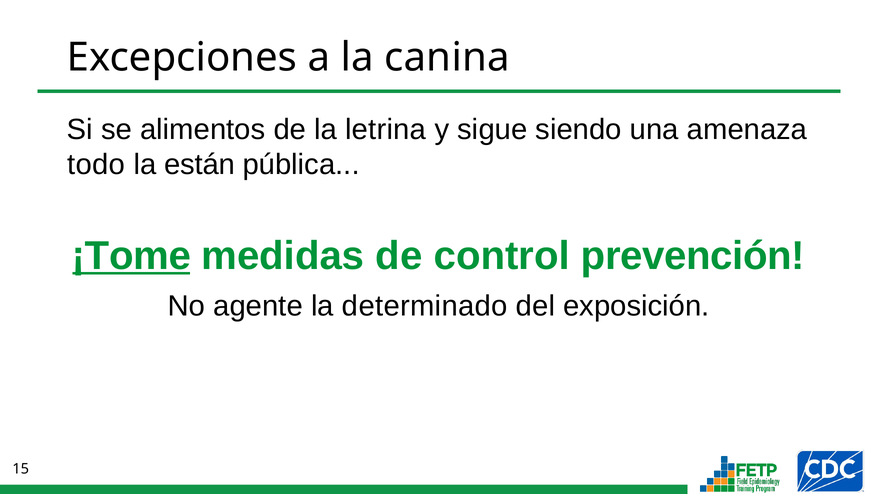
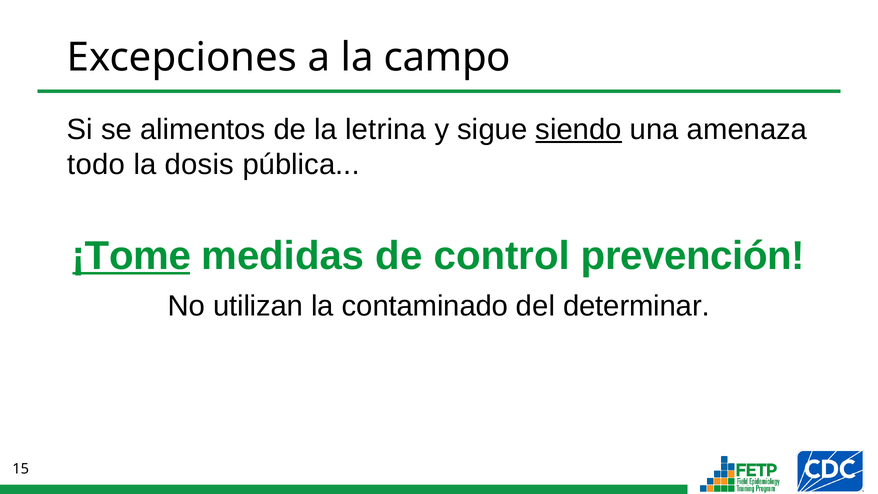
canina: canina -> campo
siendo underline: none -> present
están: están -> dosis
agente: agente -> utilizan
determinado: determinado -> contaminado
exposición: exposición -> determinar
